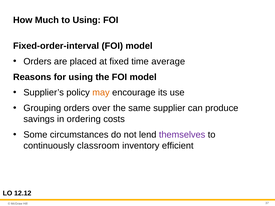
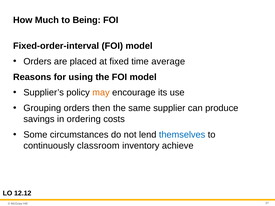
to Using: Using -> Being
over: over -> then
themselves colour: purple -> blue
efficient: efficient -> achieve
